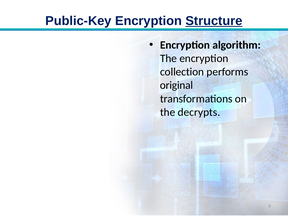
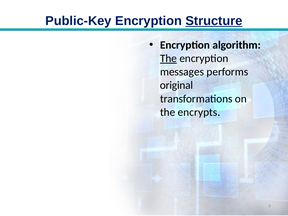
The at (168, 58) underline: none -> present
collection: collection -> messages
decrypts: decrypts -> encrypts
